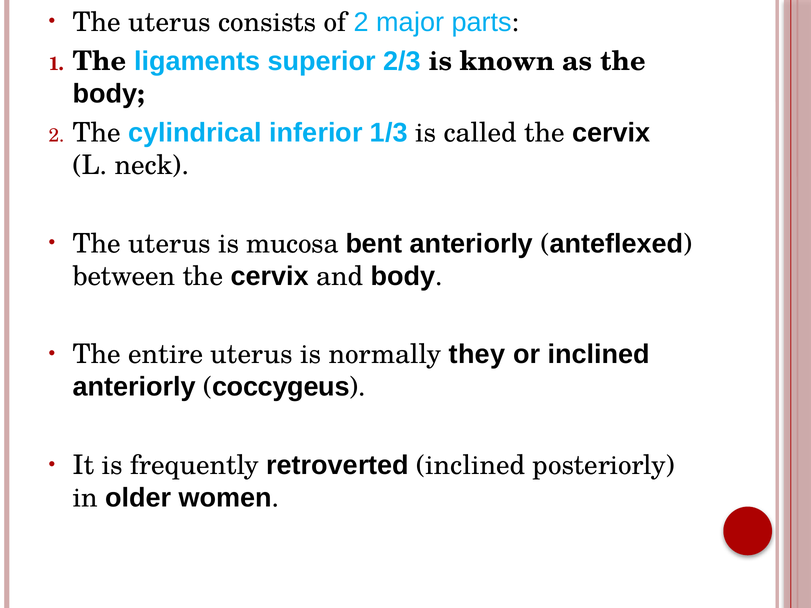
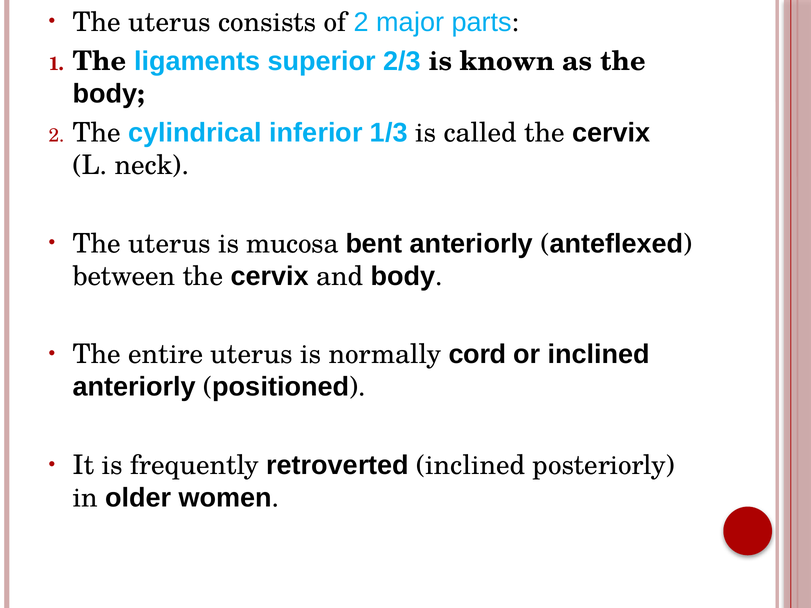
they: they -> cord
coccygeus: coccygeus -> positioned
